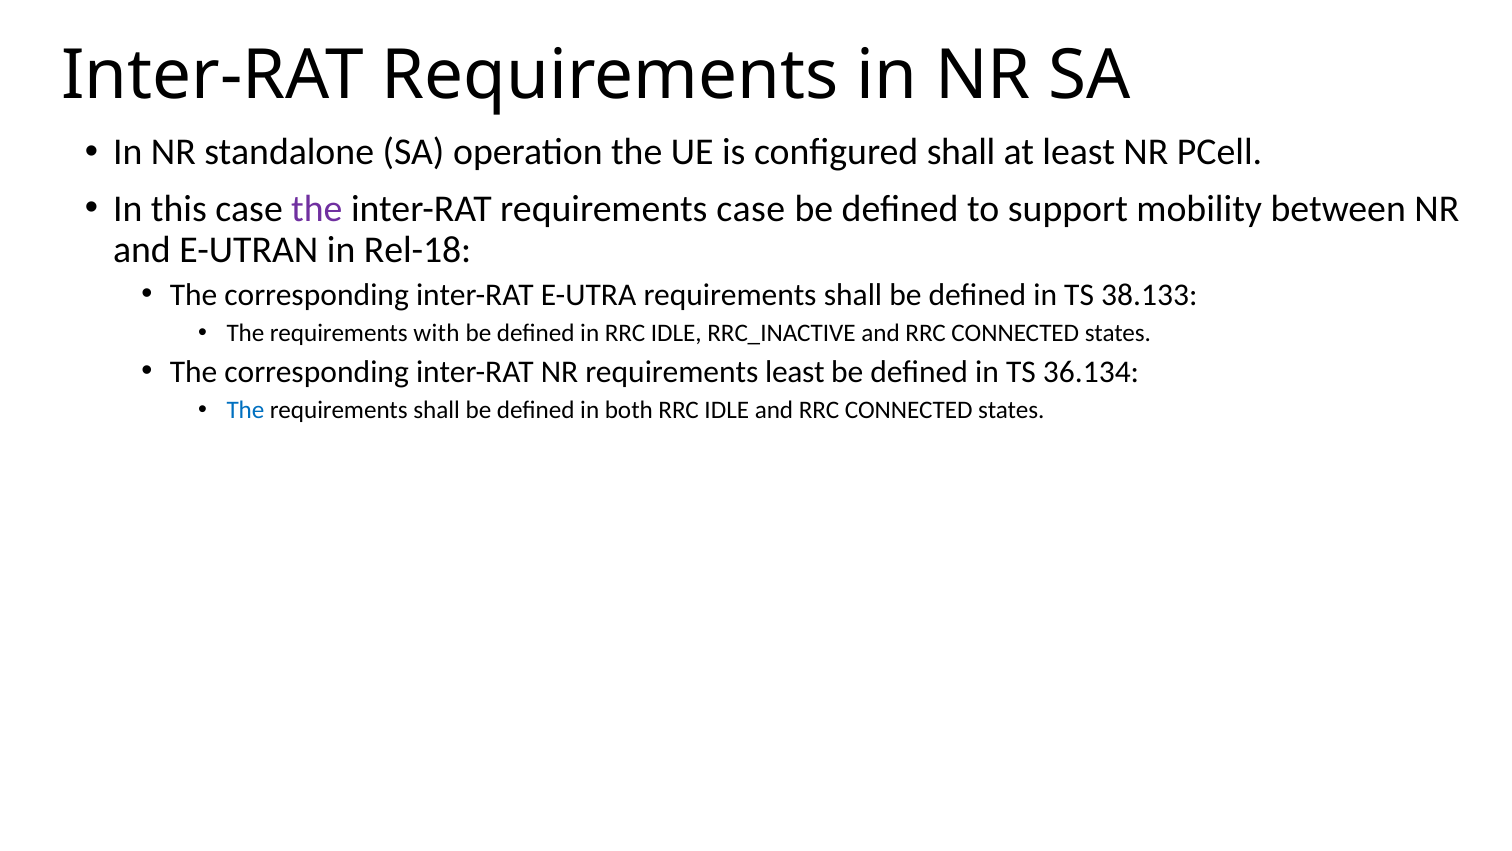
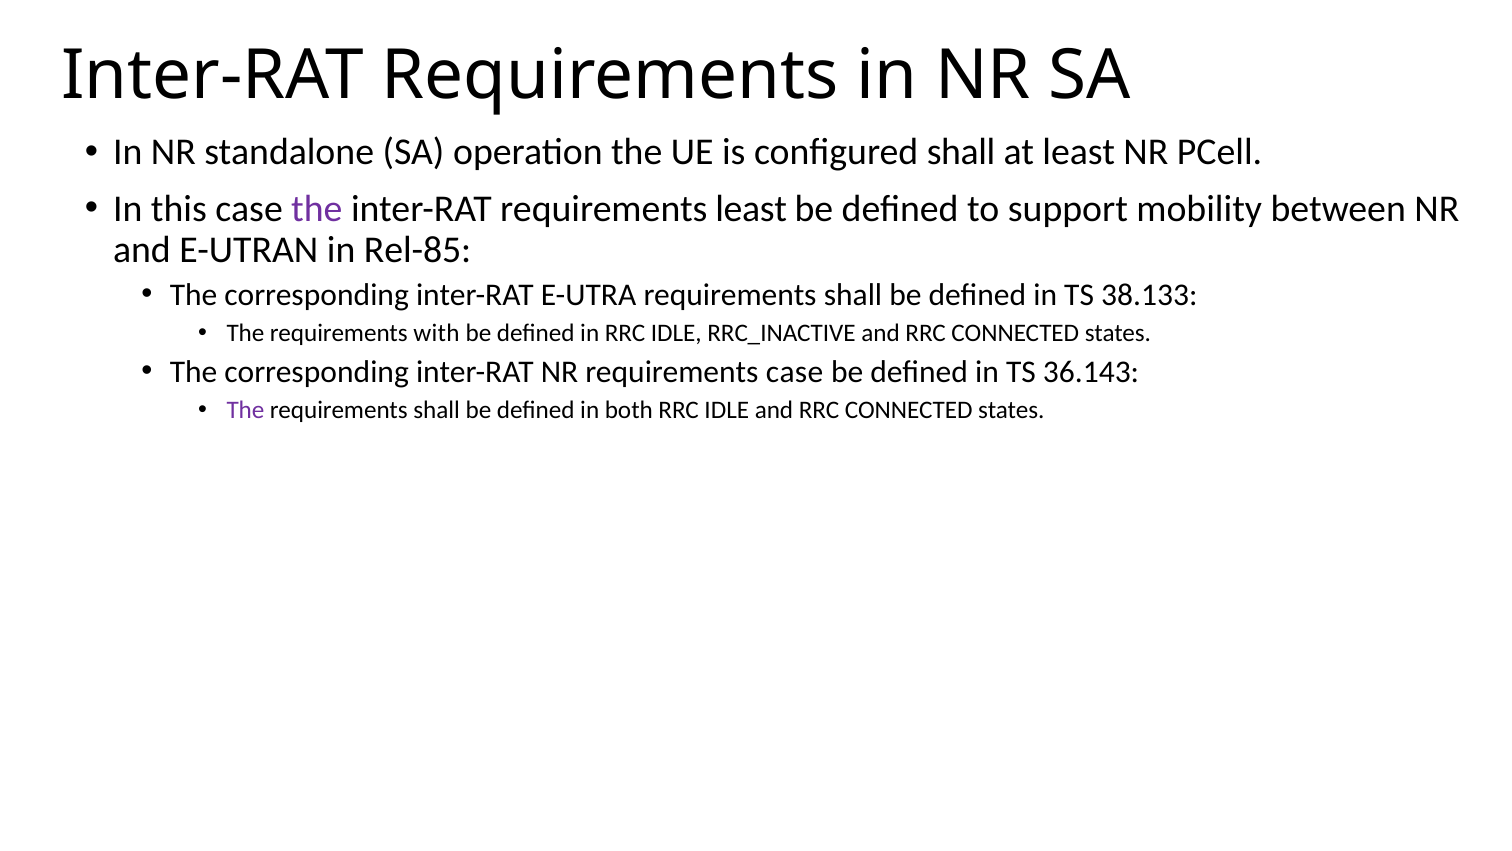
requirements case: case -> least
Rel-18: Rel-18 -> Rel-85
requirements least: least -> case
36.134: 36.134 -> 36.143
The at (245, 410) colour: blue -> purple
